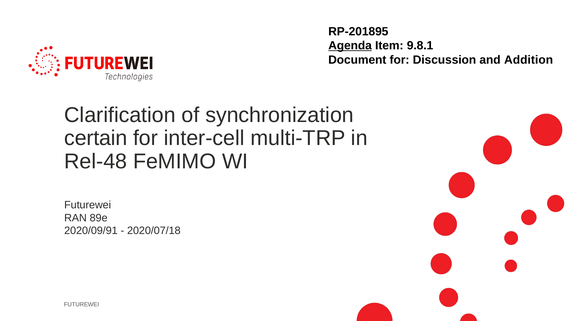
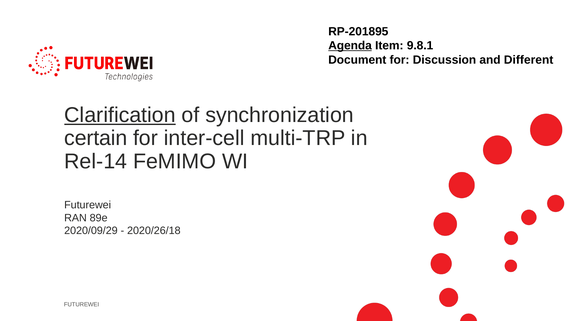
Addition: Addition -> Different
Clarification underline: none -> present
Rel-48: Rel-48 -> Rel-14
2020/09/91: 2020/09/91 -> 2020/09/29
2020/07/18: 2020/07/18 -> 2020/26/18
